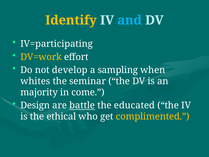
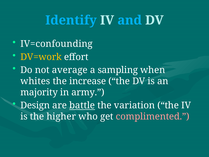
Identify colour: yellow -> light blue
IV=participating: IV=participating -> IV=confounding
develop: develop -> average
seminar: seminar -> increase
come: come -> army
educated: educated -> variation
ethical: ethical -> higher
complimented colour: yellow -> pink
